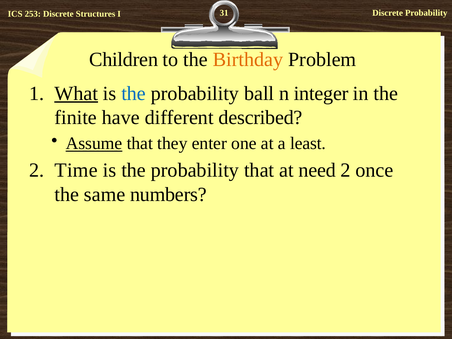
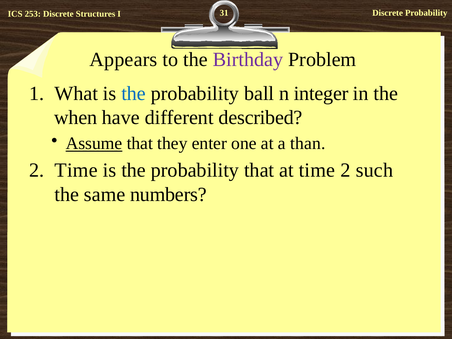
Children: Children -> Appears
Birthday colour: orange -> purple
What underline: present -> none
finite: finite -> when
least: least -> than
at need: need -> time
once: once -> such
